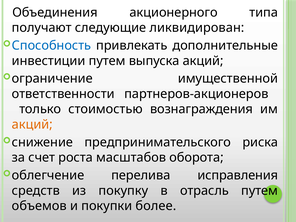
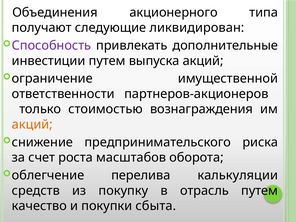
Способность colour: blue -> purple
исправления: исправления -> калькуляции
объемов: объемов -> качество
более: более -> сбыта
